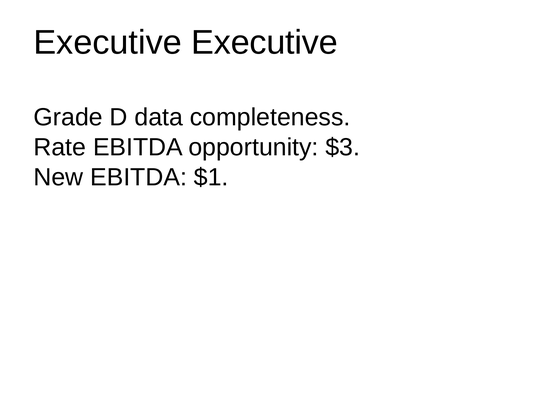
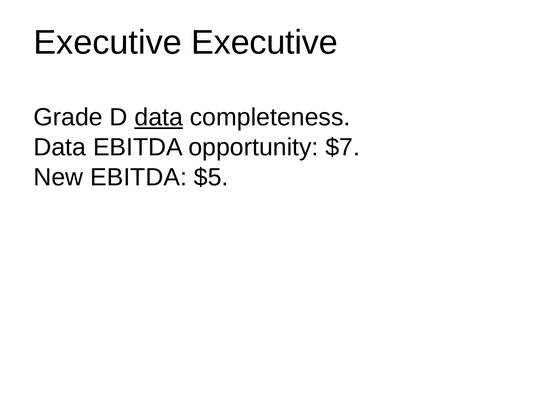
data at (159, 117) underline: none -> present
Rate at (60, 147): Rate -> Data
$3: $3 -> $7
$1: $1 -> $5
